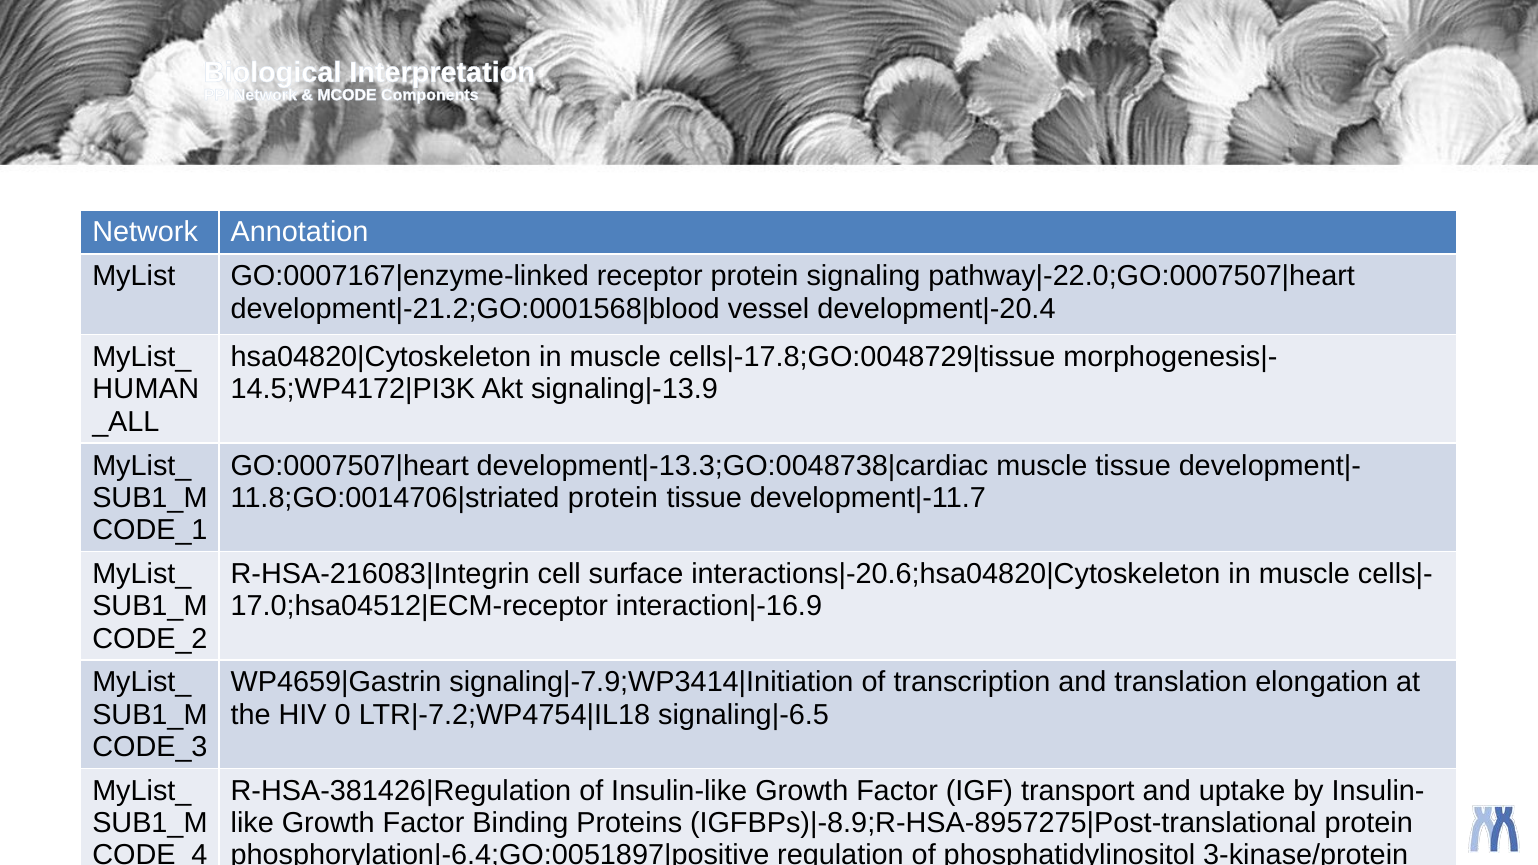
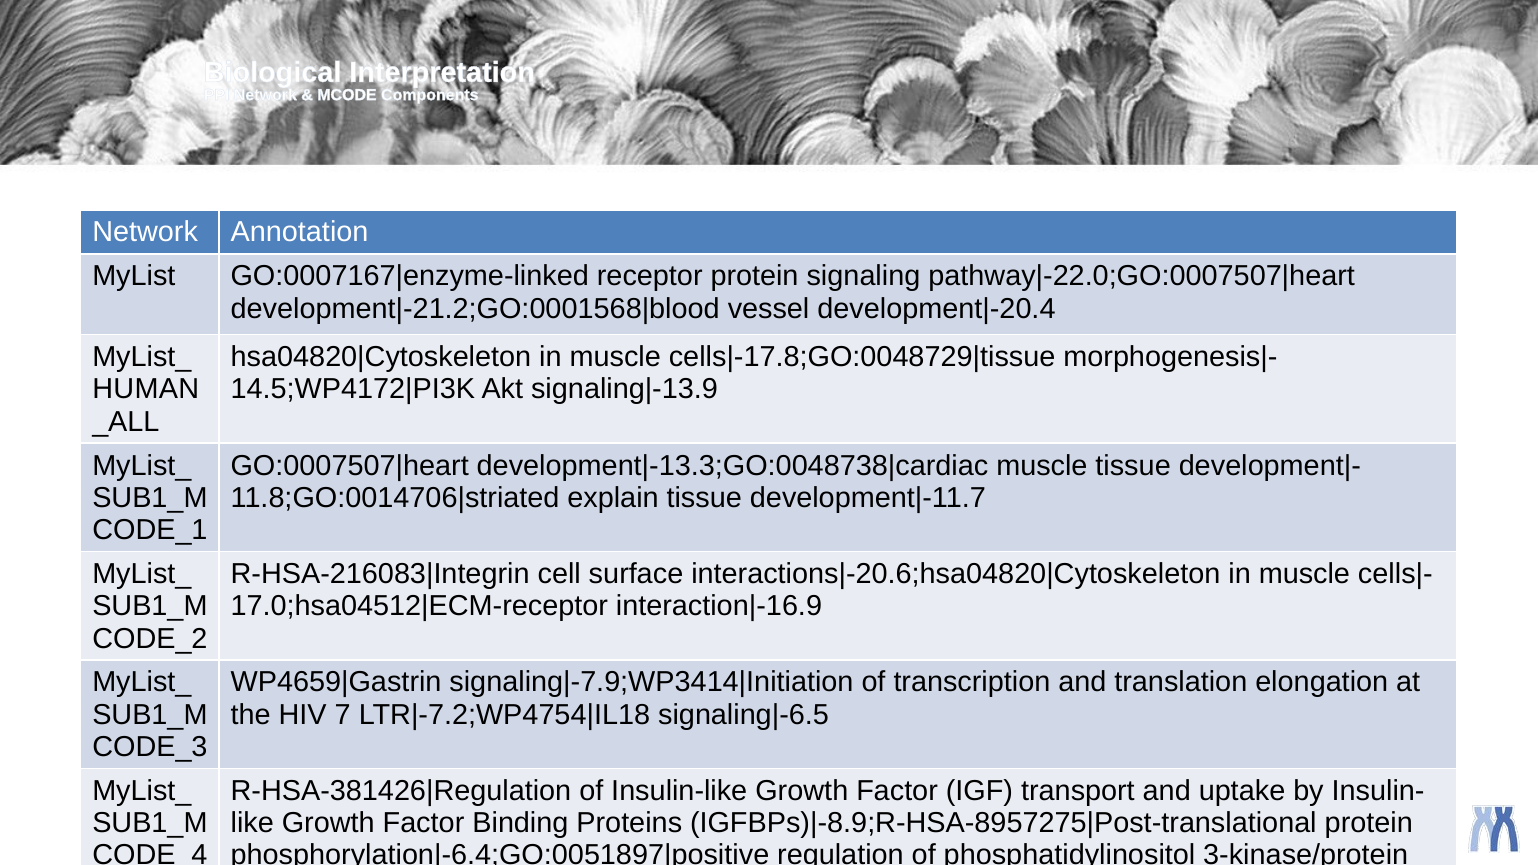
protein at (613, 498): protein -> explain
0: 0 -> 7
